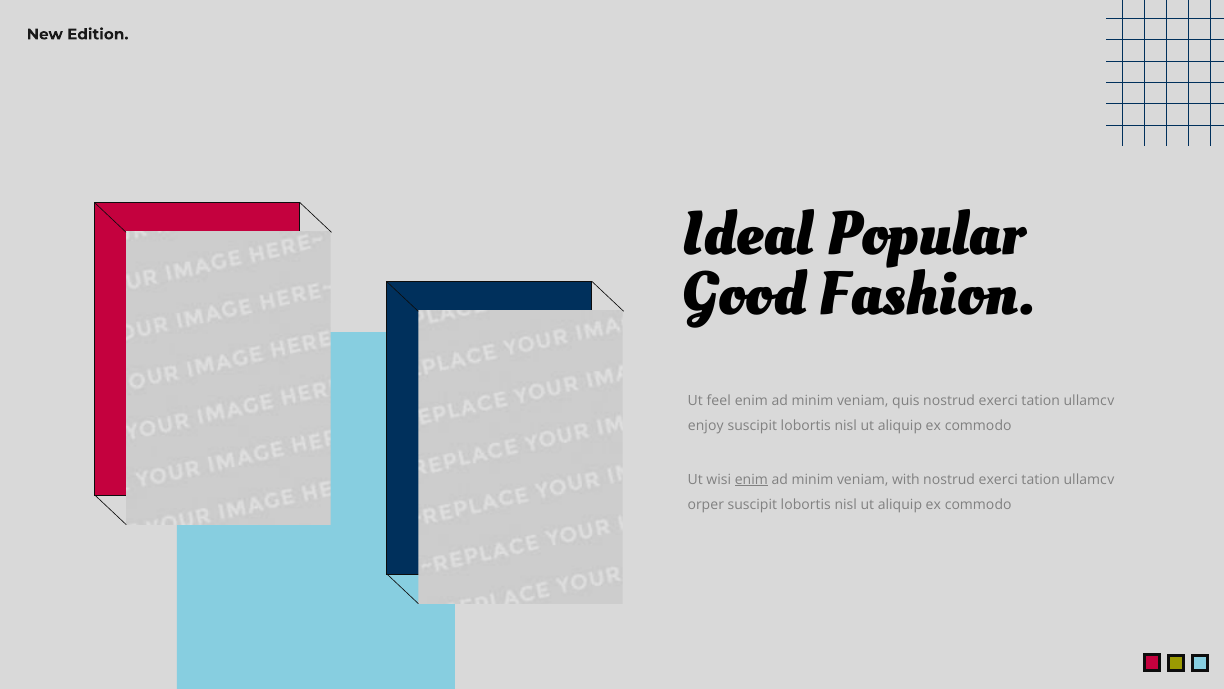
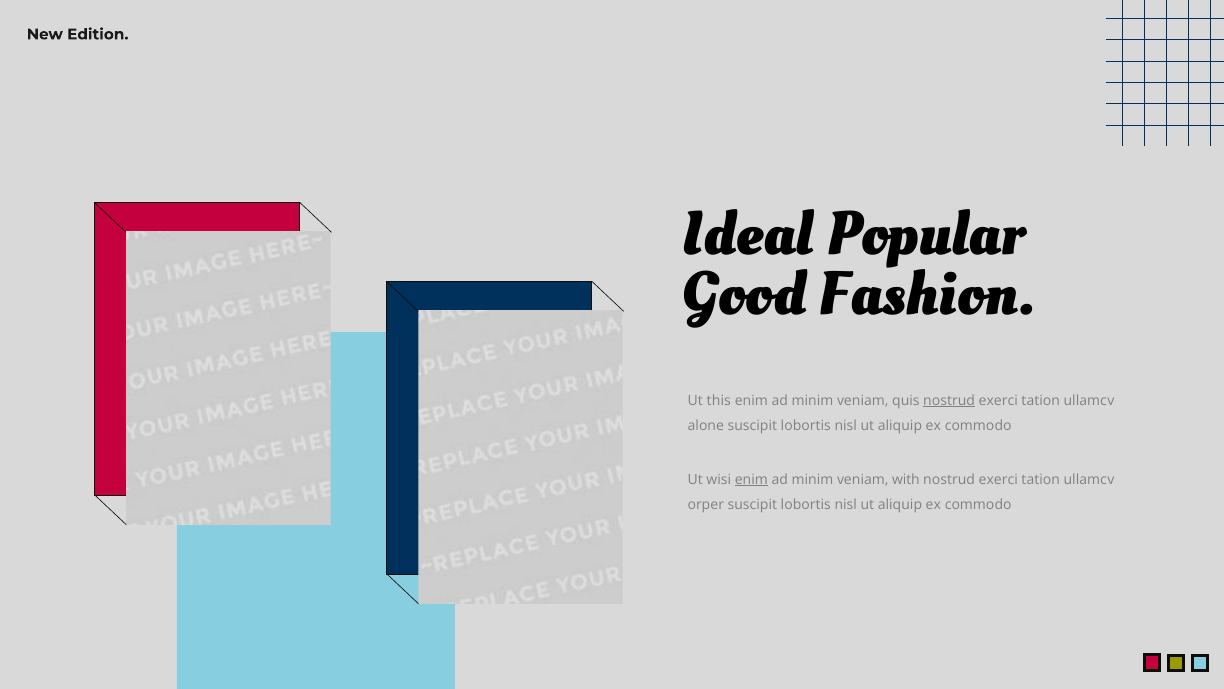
feel: feel -> this
nostrud at (949, 400) underline: none -> present
enjoy: enjoy -> alone
